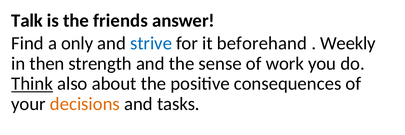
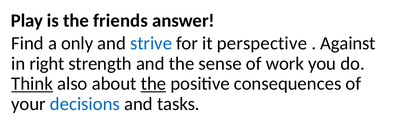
Talk: Talk -> Play
beforehand: beforehand -> perspective
Weekly: Weekly -> Against
then: then -> right
the at (153, 84) underline: none -> present
decisions colour: orange -> blue
